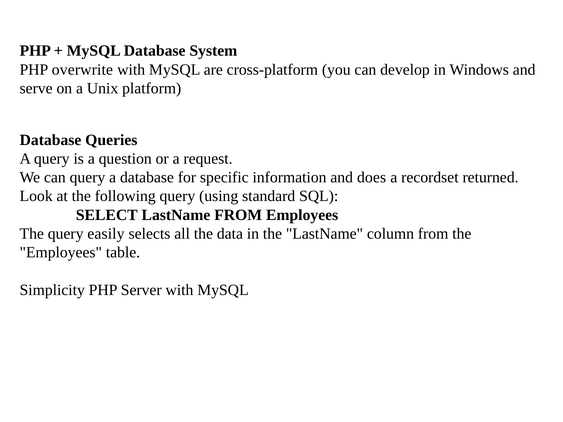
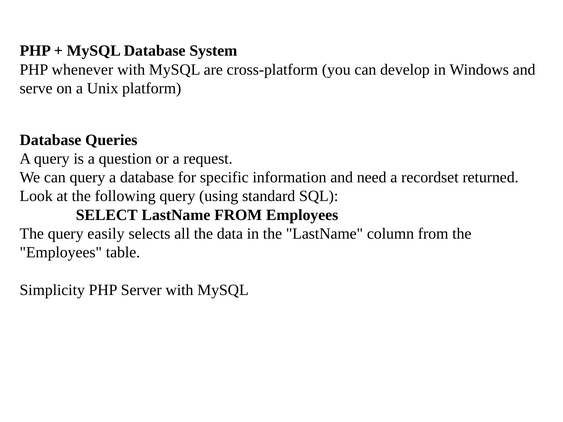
overwrite: overwrite -> whenever
does: does -> need
